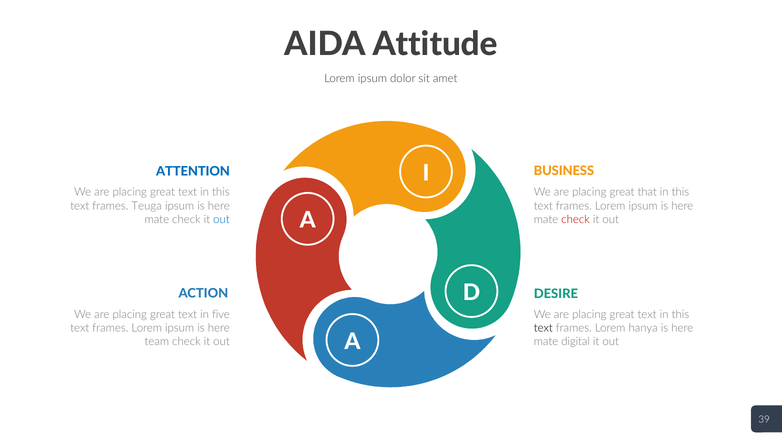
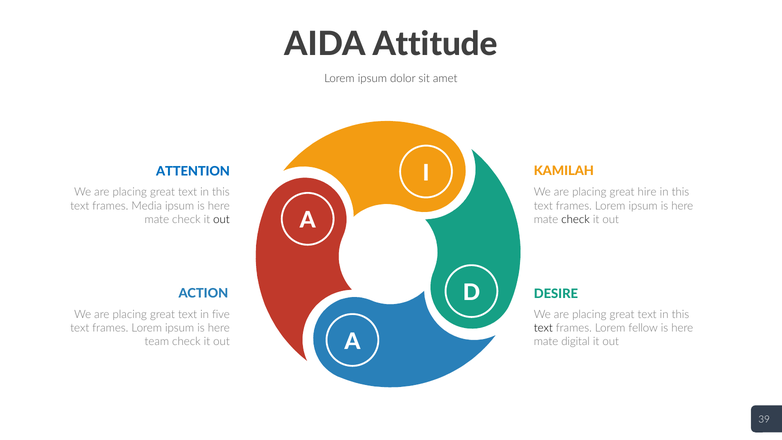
BUSINESS: BUSINESS -> KAMILAH
that: that -> hire
Teuga: Teuga -> Media
out at (221, 219) colour: blue -> black
check at (576, 219) colour: red -> black
hanya: hanya -> fellow
